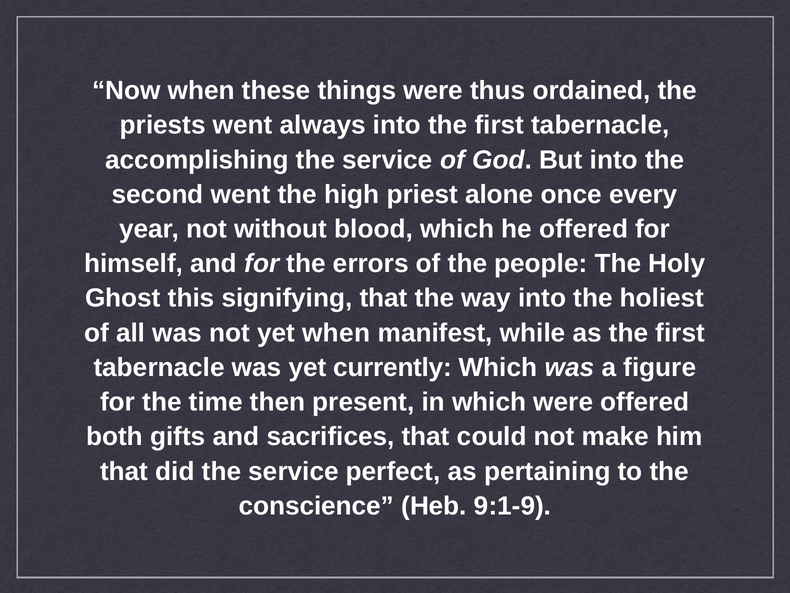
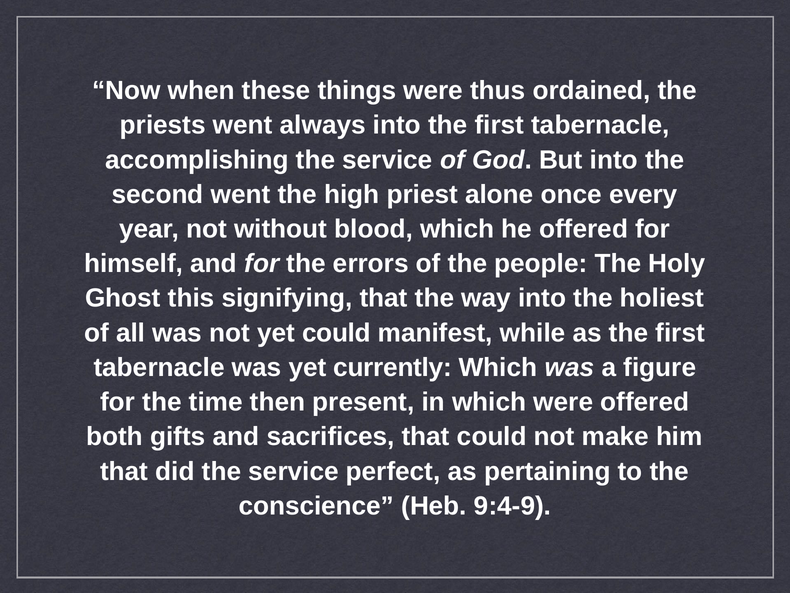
yet when: when -> could
9:1-9: 9:1-9 -> 9:4-9
